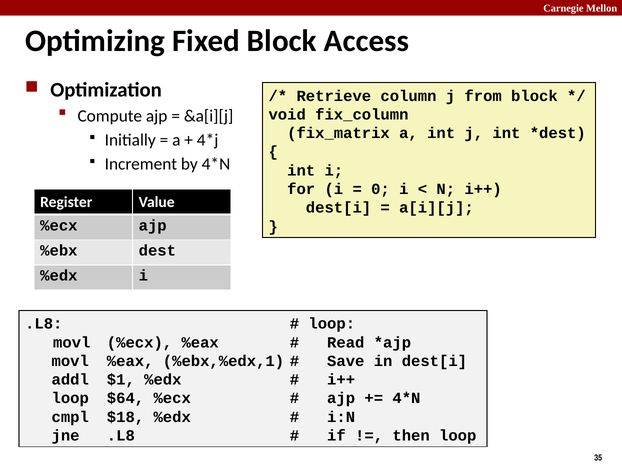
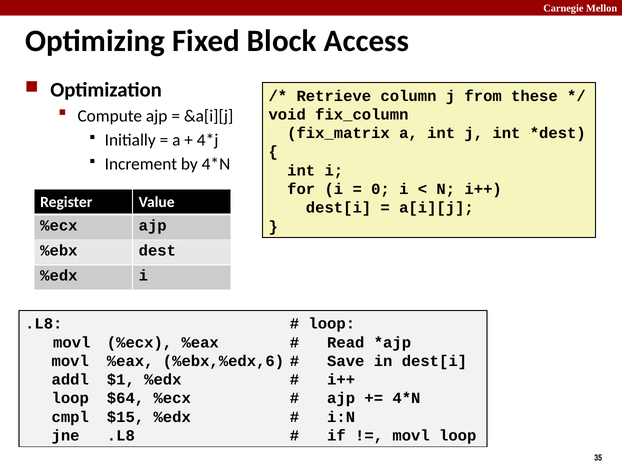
from block: block -> these
%ebx,%edx,1: %ebx,%edx,1 -> %ebx,%edx,6
$18: $18 -> $15
then at (411, 436): then -> movl
